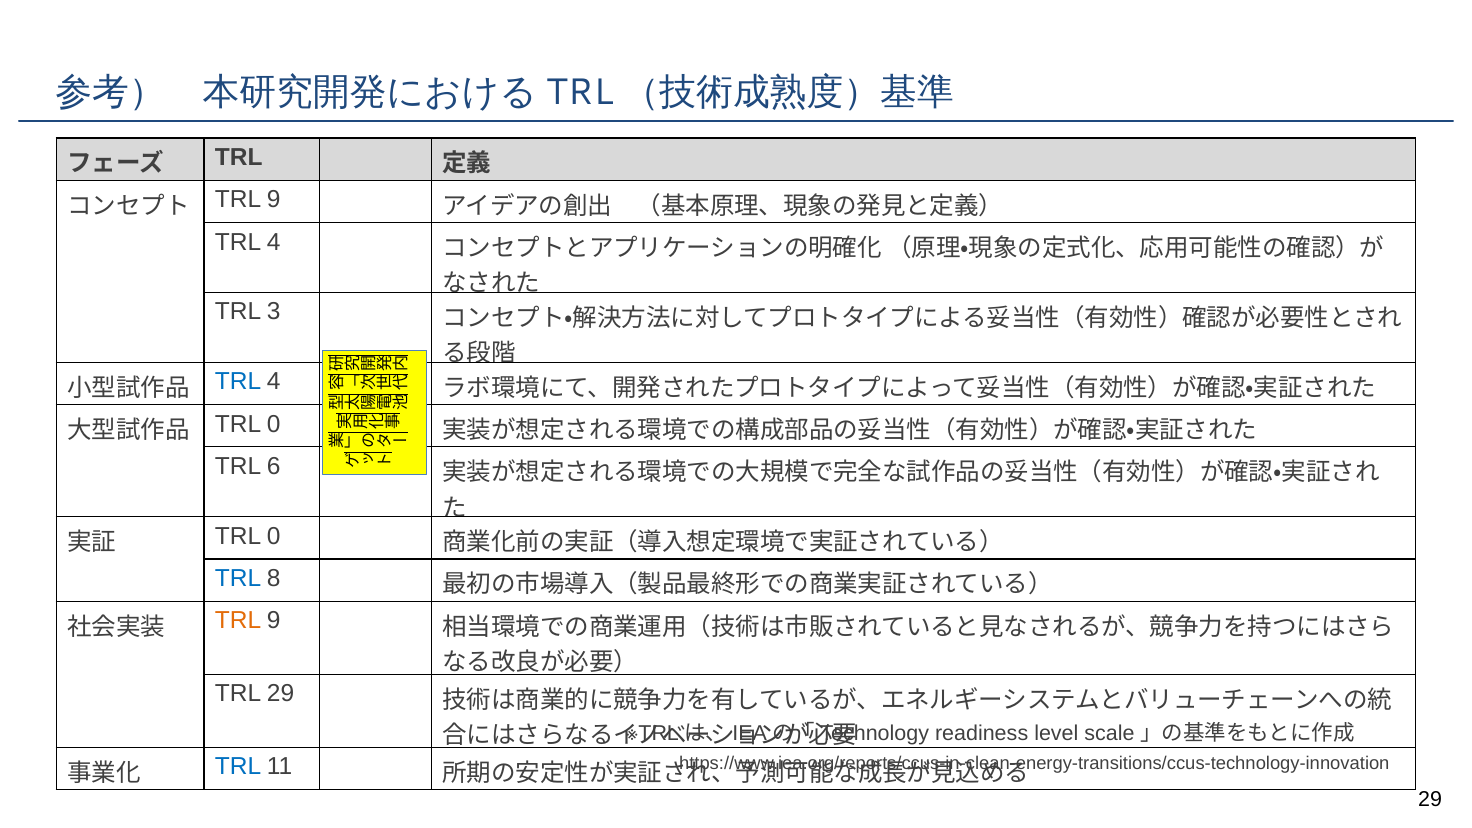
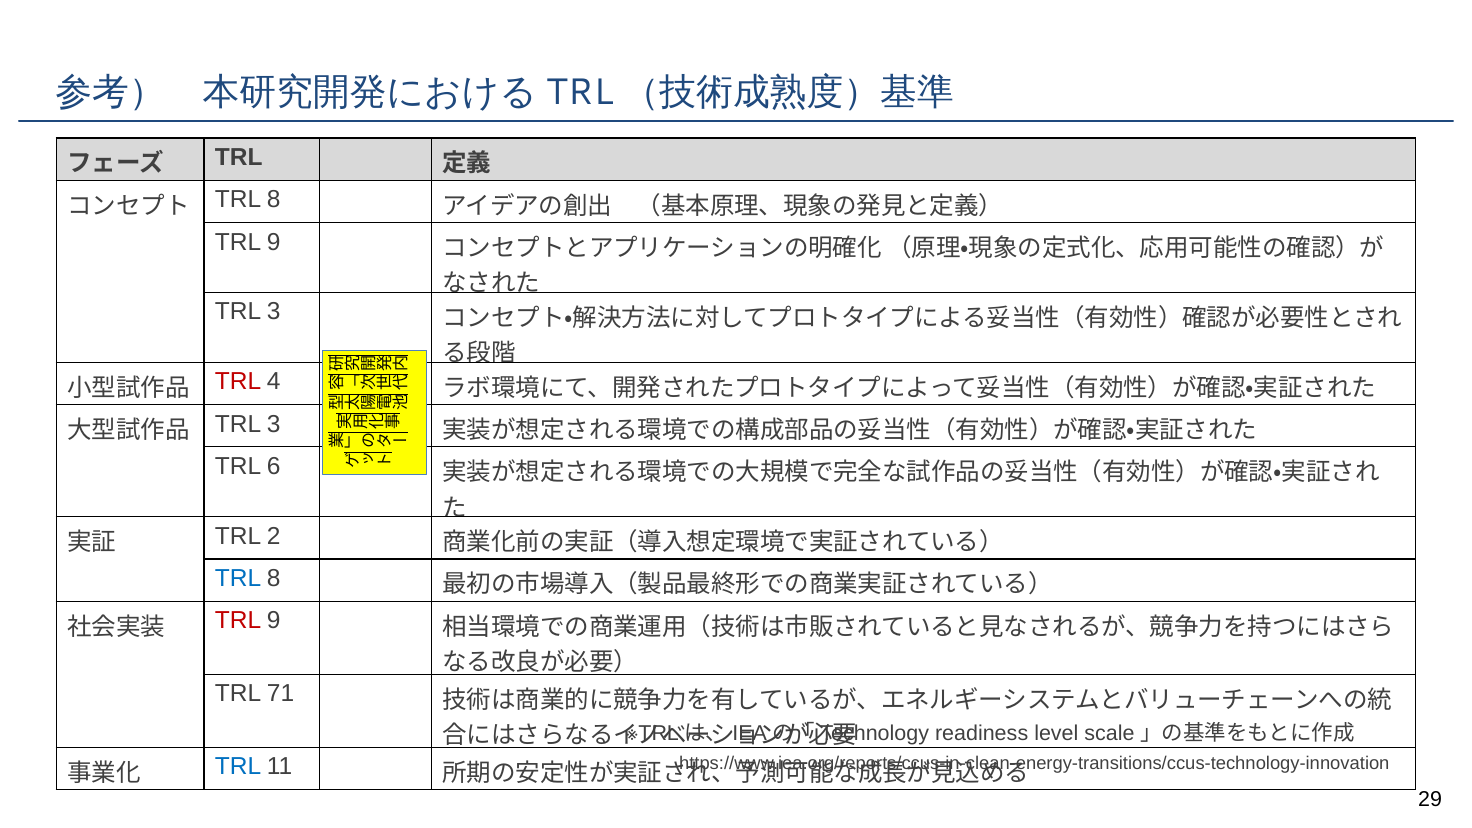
9 at (274, 200): 9 -> 8
4 at (274, 242): 4 -> 9
TRL at (238, 382) colour: blue -> red
0 at (274, 424): 0 -> 3
0 at (274, 536): 0 -> 2
TRL at (238, 621) colour: orange -> red
TRL 29: 29 -> 71
